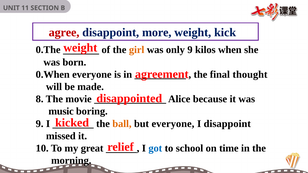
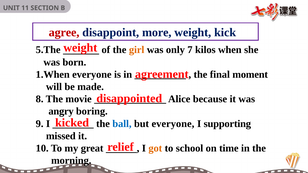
0.The: 0.The -> 5.The
only 9: 9 -> 7
0.When: 0.When -> 1.When
thought: thought -> moment
music: music -> angry
ball colour: orange -> blue
I disappoint: disappoint -> supporting
got colour: blue -> orange
